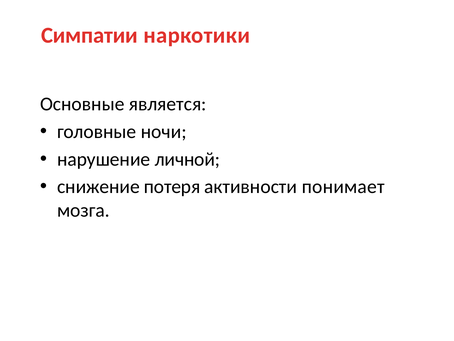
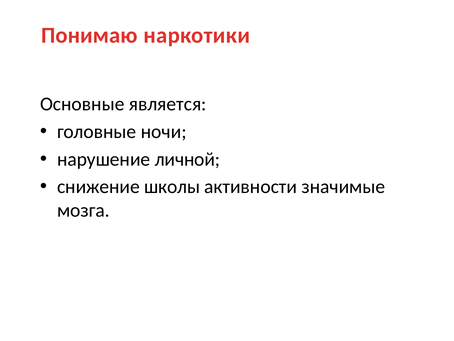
Симпатии: Симпатии -> Понимаю
потеря: потеря -> школы
понимает: понимает -> значимые
